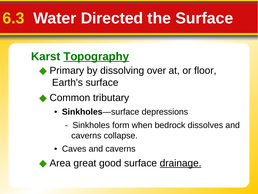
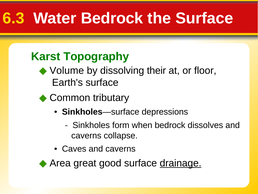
Water Directed: Directed -> Bedrock
Topography underline: present -> none
Primary: Primary -> Volume
over: over -> their
